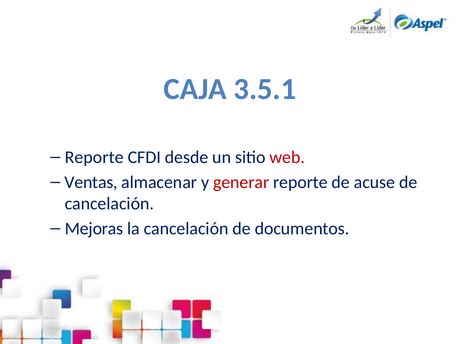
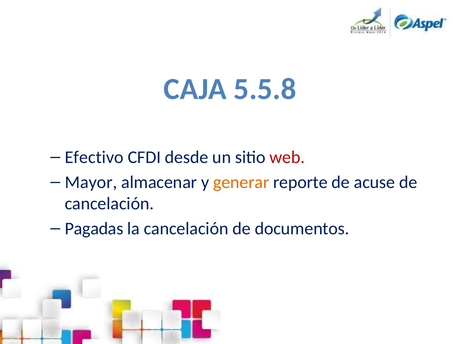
3.5.1: 3.5.1 -> 5.5.8
Reporte at (94, 157): Reporte -> Efectivo
Ventas: Ventas -> Mayor
generar colour: red -> orange
Mejoras: Mejoras -> Pagadas
